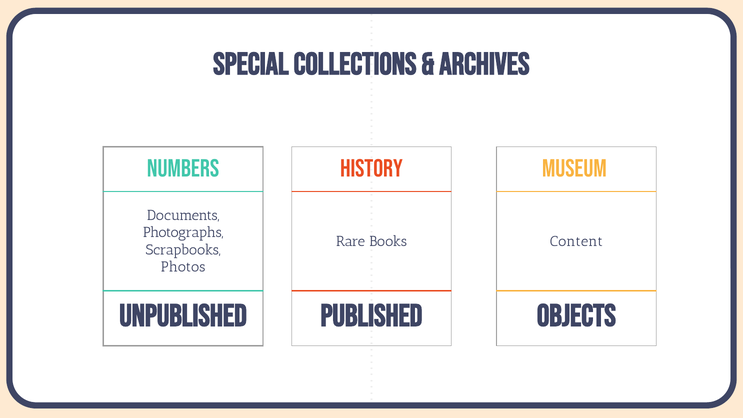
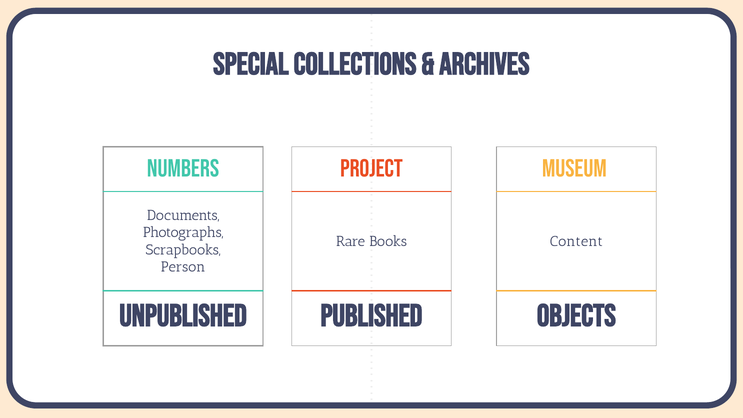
History: History -> Project
Photos: Photos -> Person
